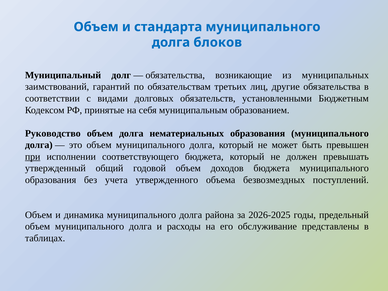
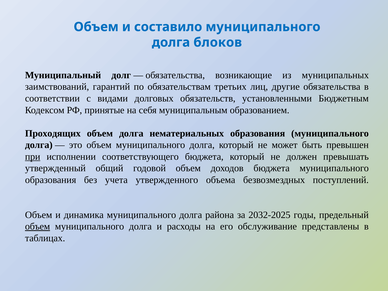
стандарта: стандарта -> составило
Руководство: Руководство -> Проходящих
2026-2025: 2026-2025 -> 2032-2025
объем at (38, 226) underline: none -> present
